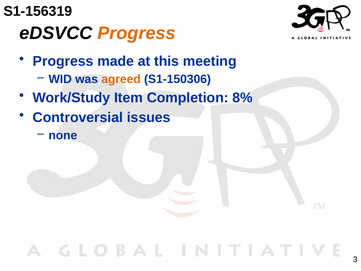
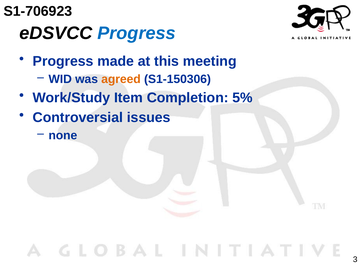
S1-156319: S1-156319 -> S1-706923
Progress at (137, 33) colour: orange -> blue
8%: 8% -> 5%
